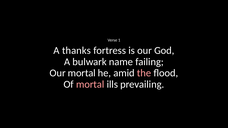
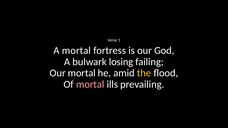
A thanks: thanks -> mortal
name: name -> losing
the colour: pink -> yellow
